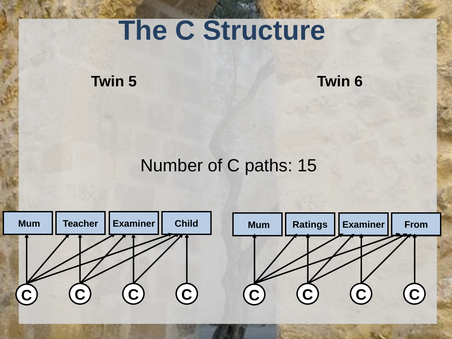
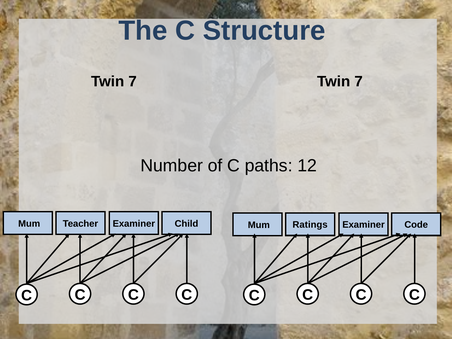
5 at (133, 82): 5 -> 7
6 at (359, 82): 6 -> 7
15: 15 -> 12
From: From -> Code
